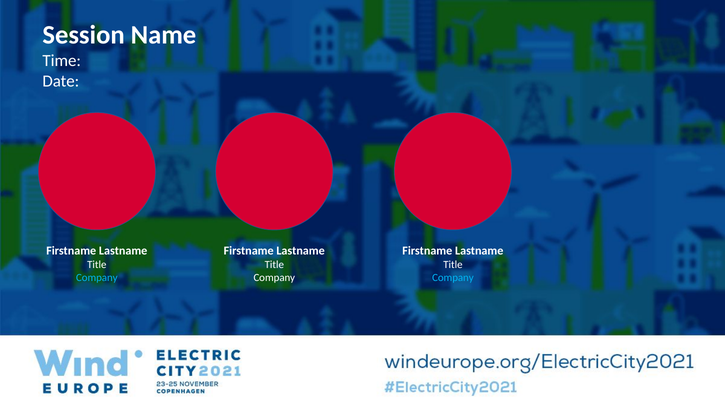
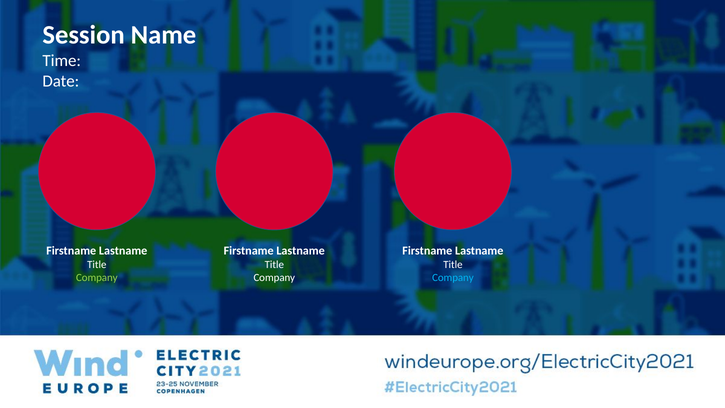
Company at (97, 278) colour: light blue -> light green
